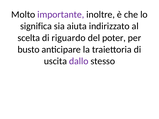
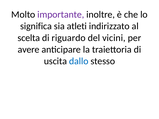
aiuta: aiuta -> atleti
poter: poter -> vicini
busto: busto -> avere
dallo colour: purple -> blue
